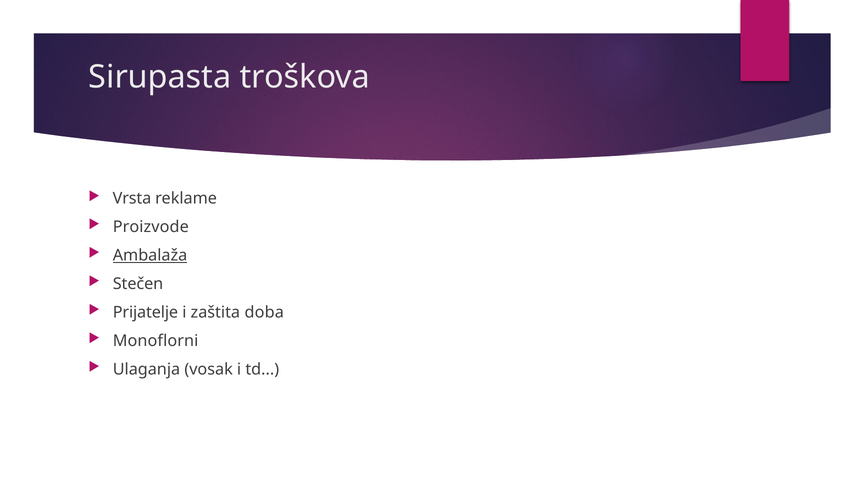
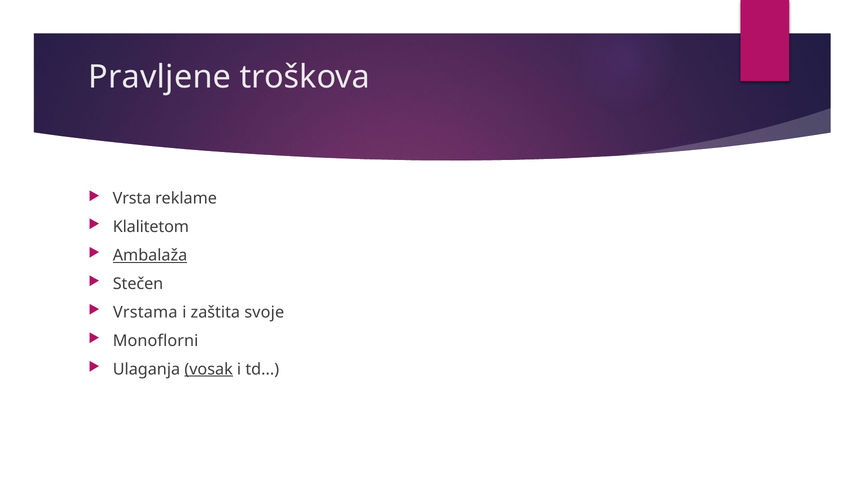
Sirupasta: Sirupasta -> Pravljene
Proizvode: Proizvode -> Klalitetom
Prijatelje: Prijatelje -> Vrstama
doba: doba -> svoje
vosak underline: none -> present
